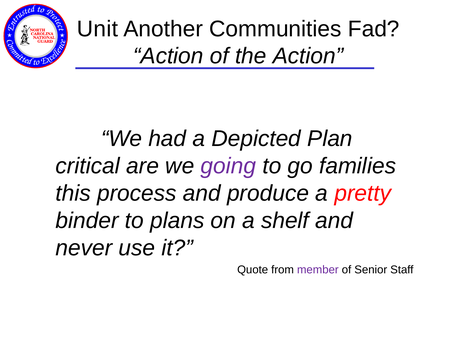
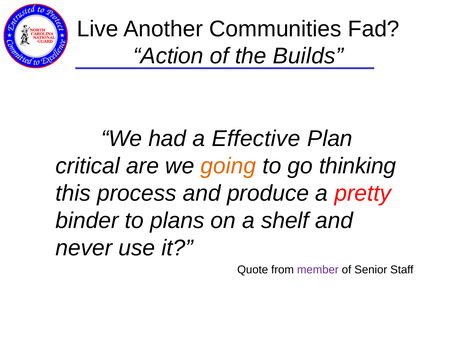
Unit: Unit -> Live
the Action: Action -> Builds
Depicted: Depicted -> Effective
going colour: purple -> orange
families: families -> thinking
